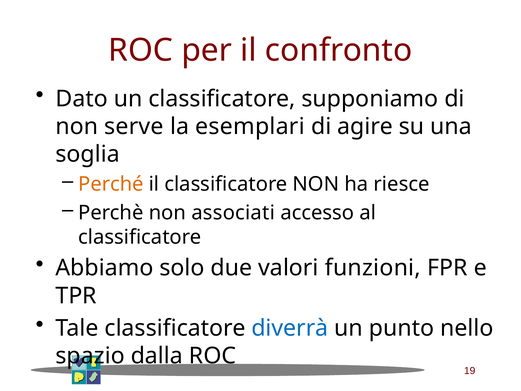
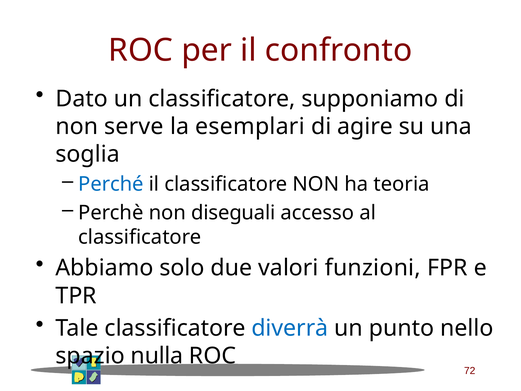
Perché colour: orange -> blue
riesce: riesce -> teoria
associati: associati -> diseguali
dalla: dalla -> nulla
19: 19 -> 72
